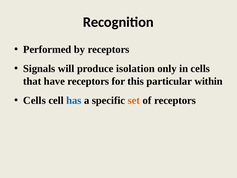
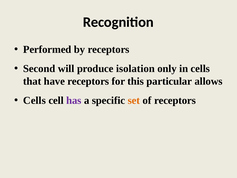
Signals: Signals -> Second
within: within -> allows
has colour: blue -> purple
